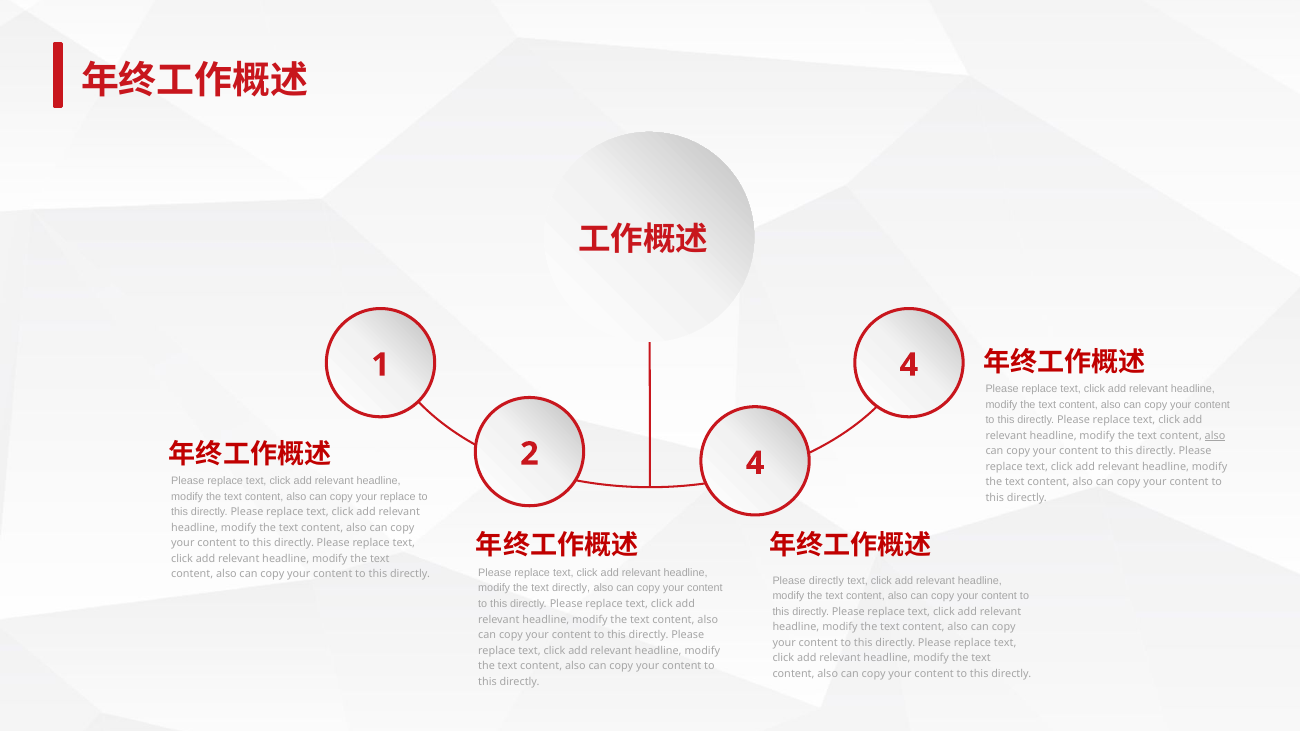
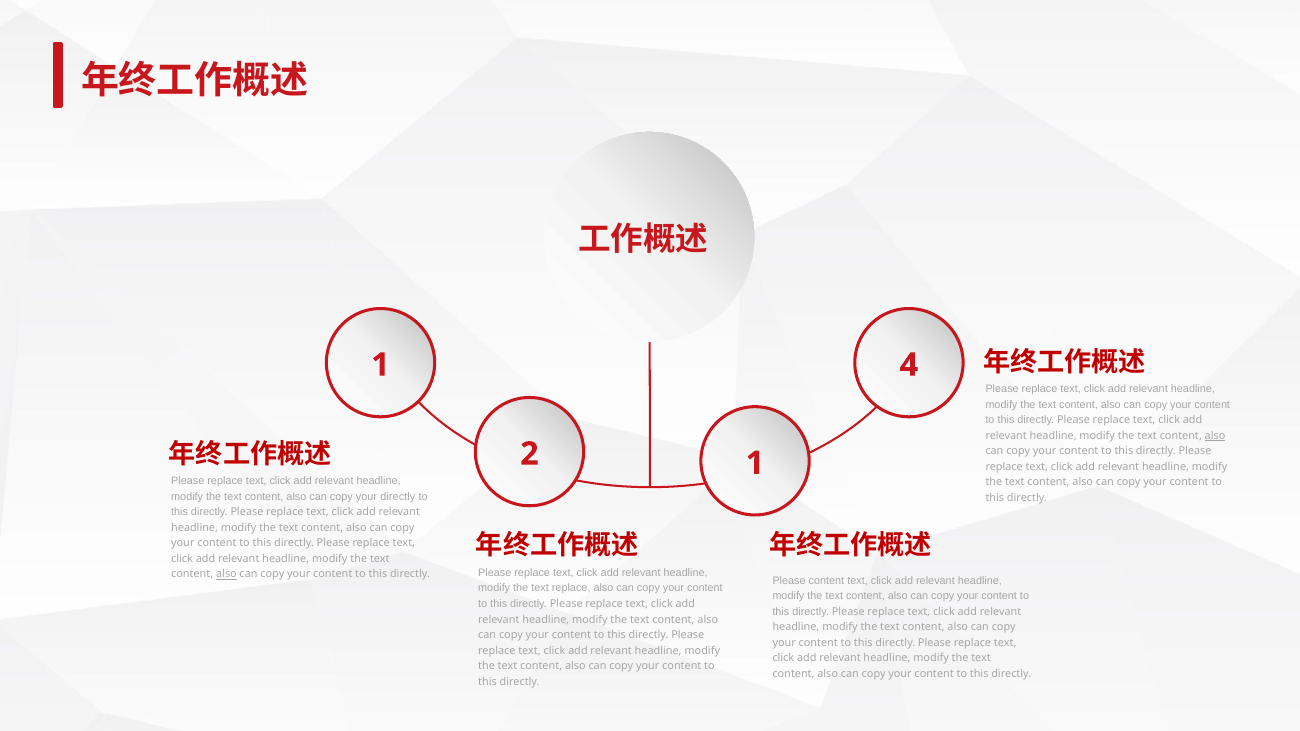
2 4: 4 -> 1
your replace: replace -> directly
also at (226, 574) underline: none -> present
Please directly: directly -> content
text directly: directly -> replace
